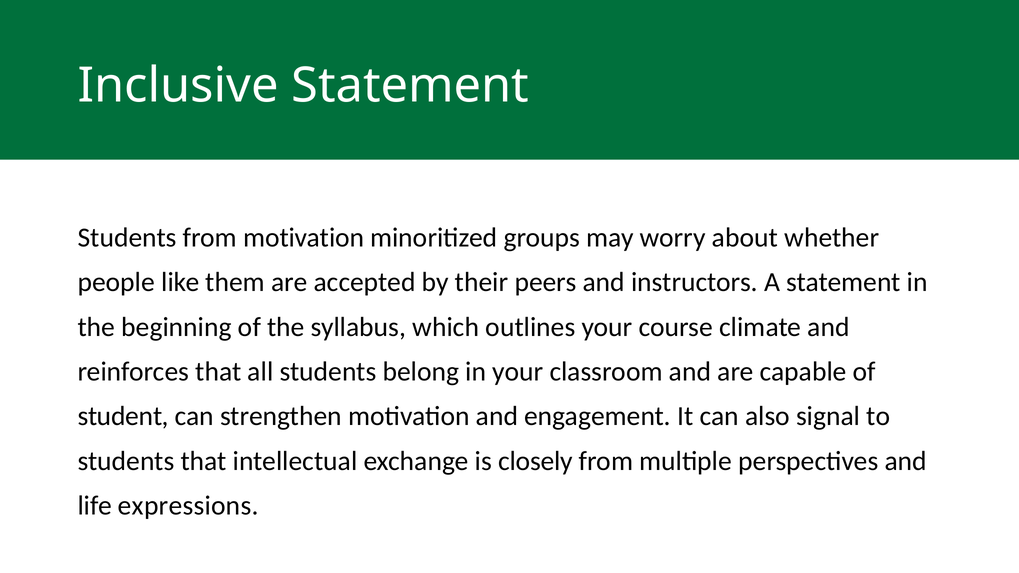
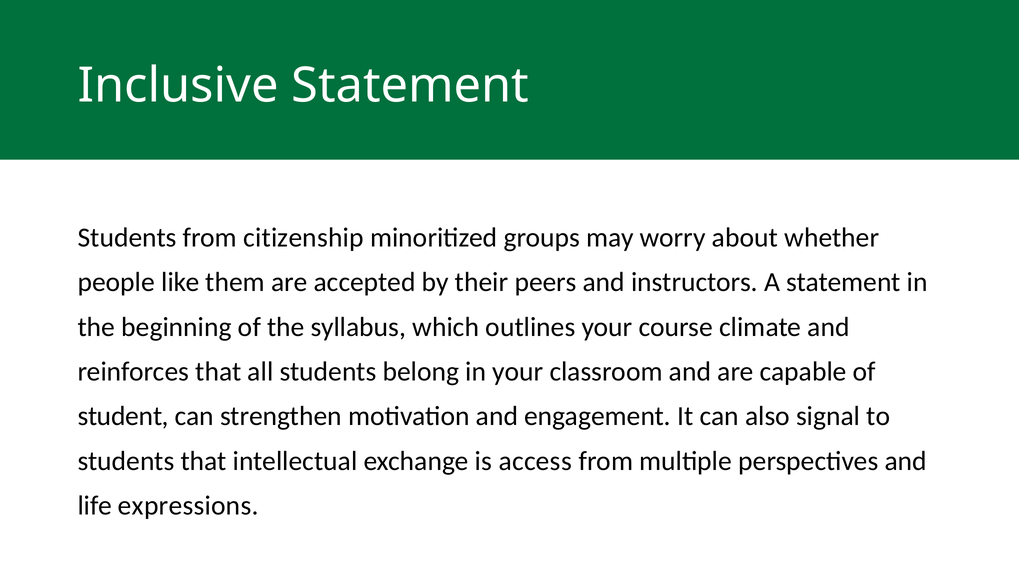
from motivation: motivation -> citizenship
closely: closely -> access
